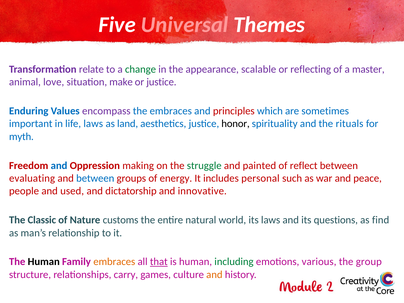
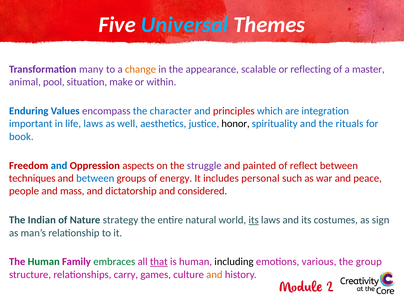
Universal colour: pink -> light blue
relate: relate -> many
change colour: green -> orange
love: love -> pool
or justice: justice -> within
the embraces: embraces -> character
sometimes: sometimes -> integration
land: land -> well
myth: myth -> book
making: making -> aspects
struggle colour: green -> purple
evaluating: evaluating -> techniques
used: used -> mass
innovative: innovative -> considered
Classic: Classic -> Indian
customs: customs -> strategy
its at (254, 220) underline: none -> present
questions: questions -> costumes
find: find -> sign
Human at (44, 262) colour: black -> green
embraces at (114, 262) colour: orange -> green
including colour: green -> black
